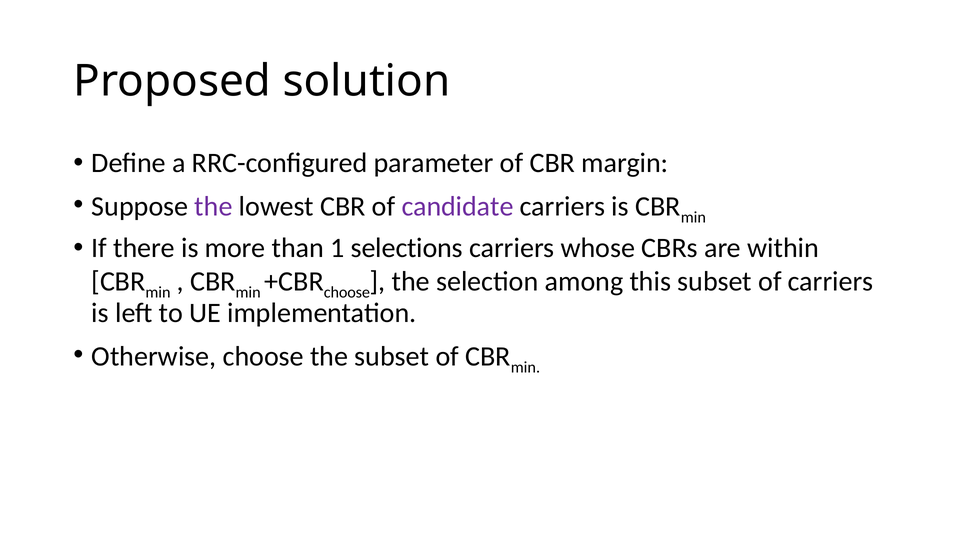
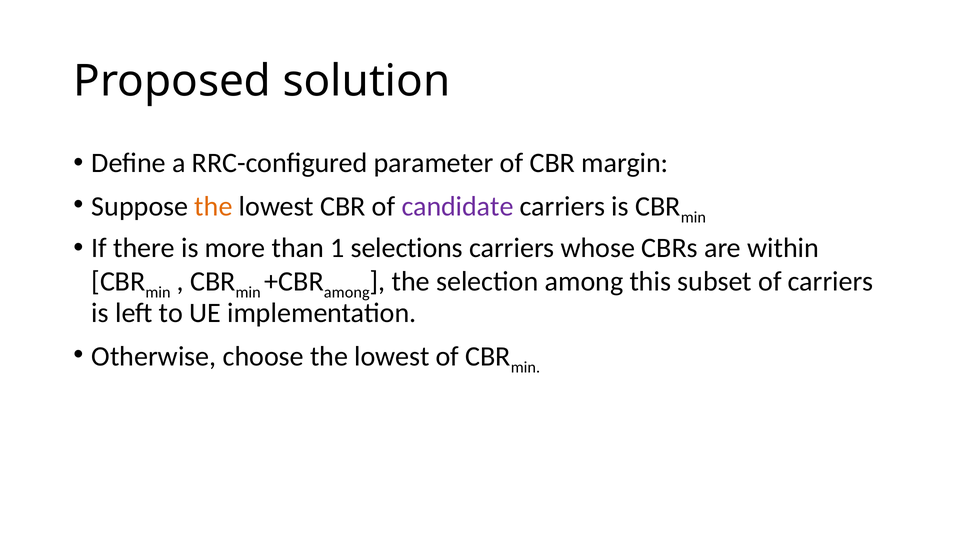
the at (214, 207) colour: purple -> orange
choose at (347, 292): choose -> among
choose the subset: subset -> lowest
